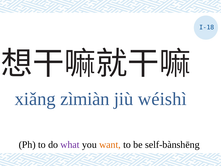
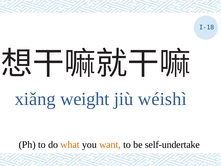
zìmiàn: zìmiàn -> weight
what colour: purple -> orange
self-bànshēng: self-bànshēng -> self-undertake
